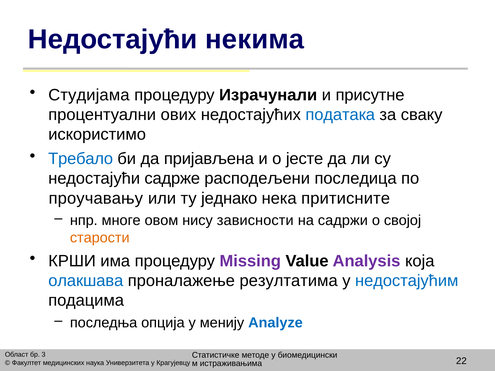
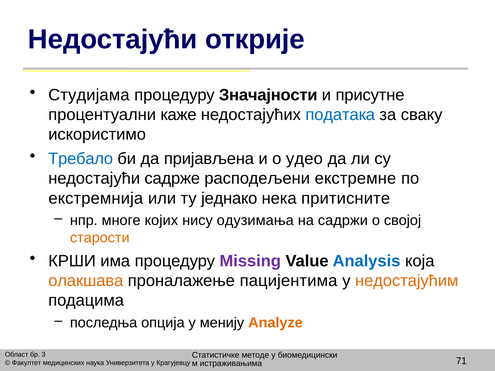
некима: некима -> открије
Израчунали: Израчунали -> Значајности
ових: ових -> каже
јесте: јесте -> удео
последица: последица -> екстремне
проучавању: проучавању -> екстремнија
овом: овом -> којих
зависности: зависности -> одузимања
Analysis colour: purple -> blue
олакшава colour: blue -> orange
резултатима: резултатима -> пацијентима
недостајућим colour: blue -> orange
Analyze colour: blue -> orange
22: 22 -> 71
